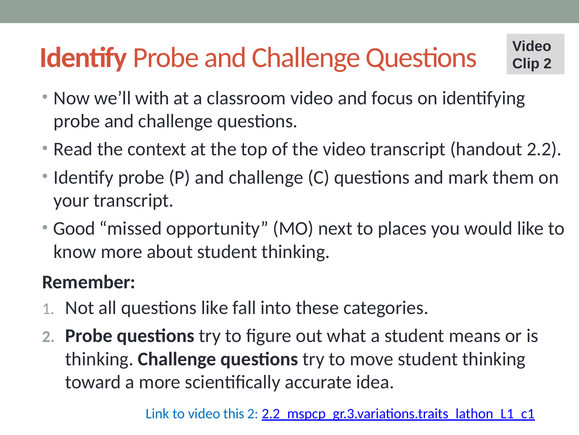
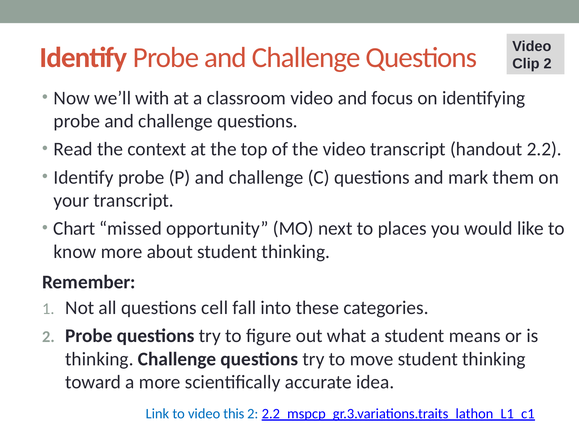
Good: Good -> Chart
questions like: like -> cell
